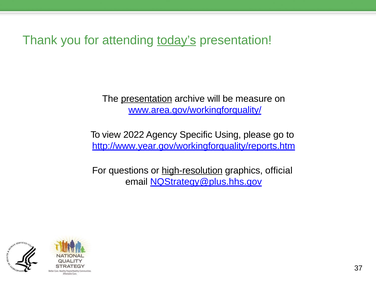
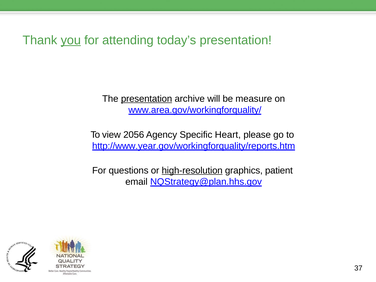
you underline: none -> present
today’s underline: present -> none
2022: 2022 -> 2056
Using: Using -> Heart
official: official -> patient
NQStrategy@plus.hhs.gov: NQStrategy@plus.hhs.gov -> NQStrategy@plan.hhs.gov
